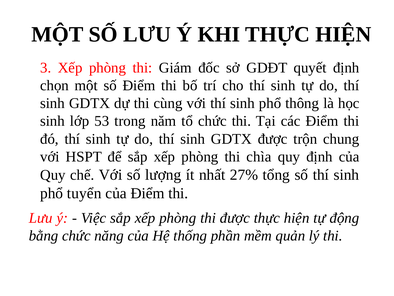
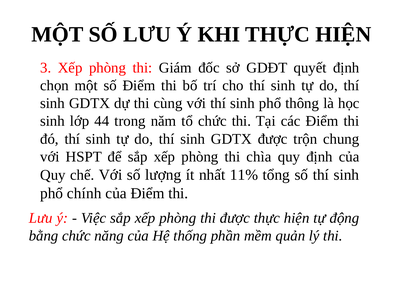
53: 53 -> 44
27%: 27% -> 11%
tuyển: tuyển -> chính
